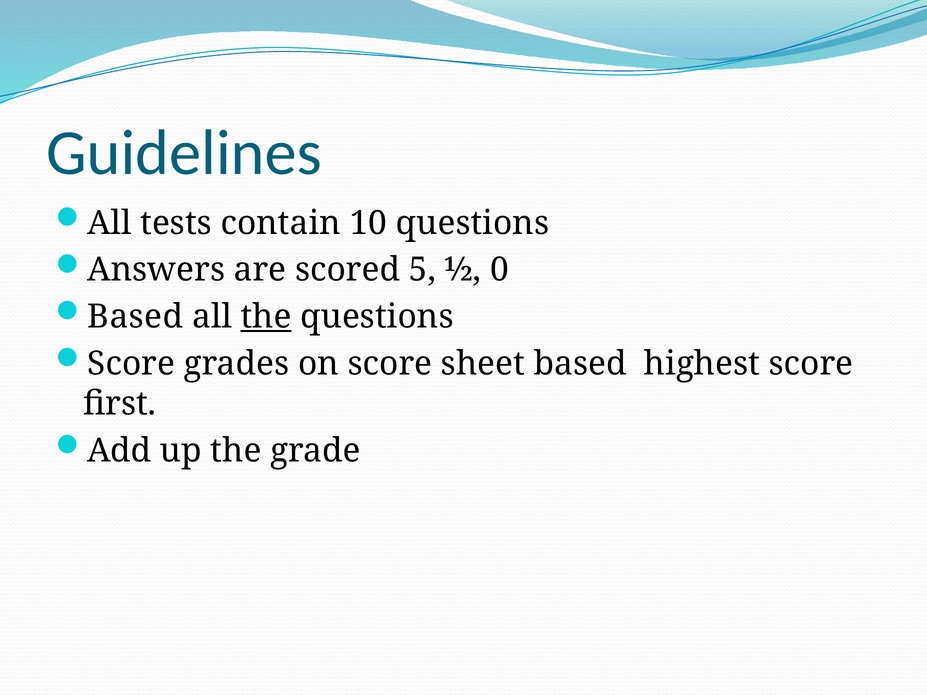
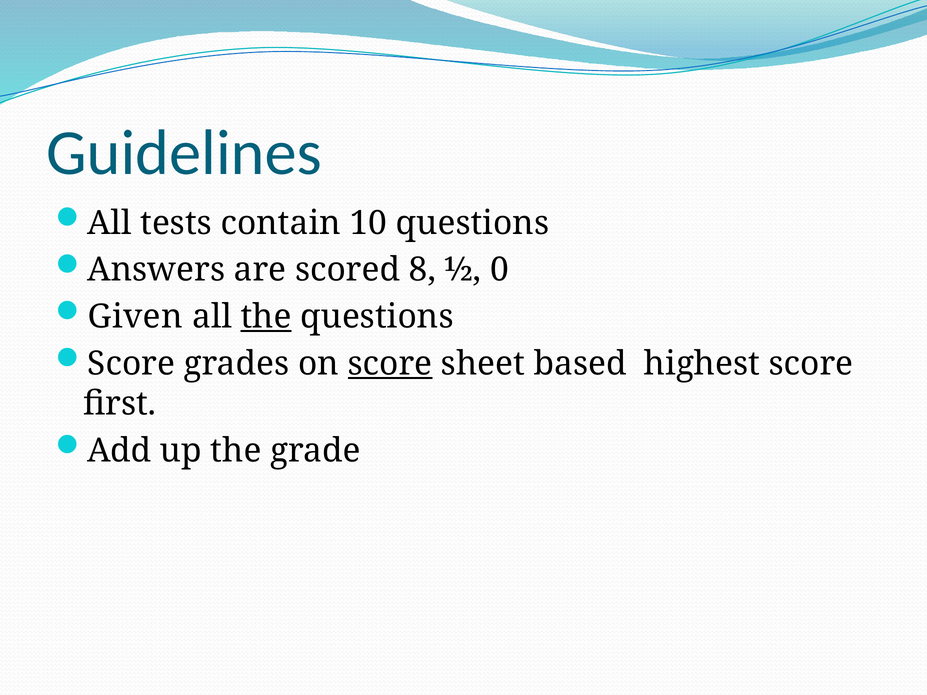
5: 5 -> 8
Based at (135, 317): Based -> Given
score at (390, 364) underline: none -> present
